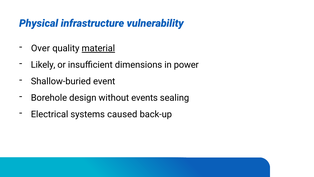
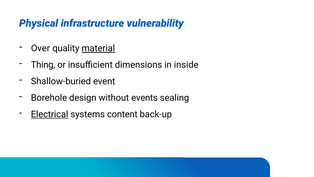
Likely: Likely -> Thing
power: power -> inside
Electrical underline: none -> present
caused: caused -> content
